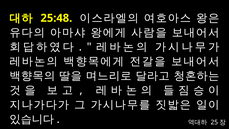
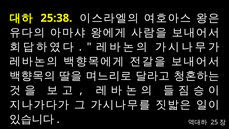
25:48: 25:48 -> 25:38
